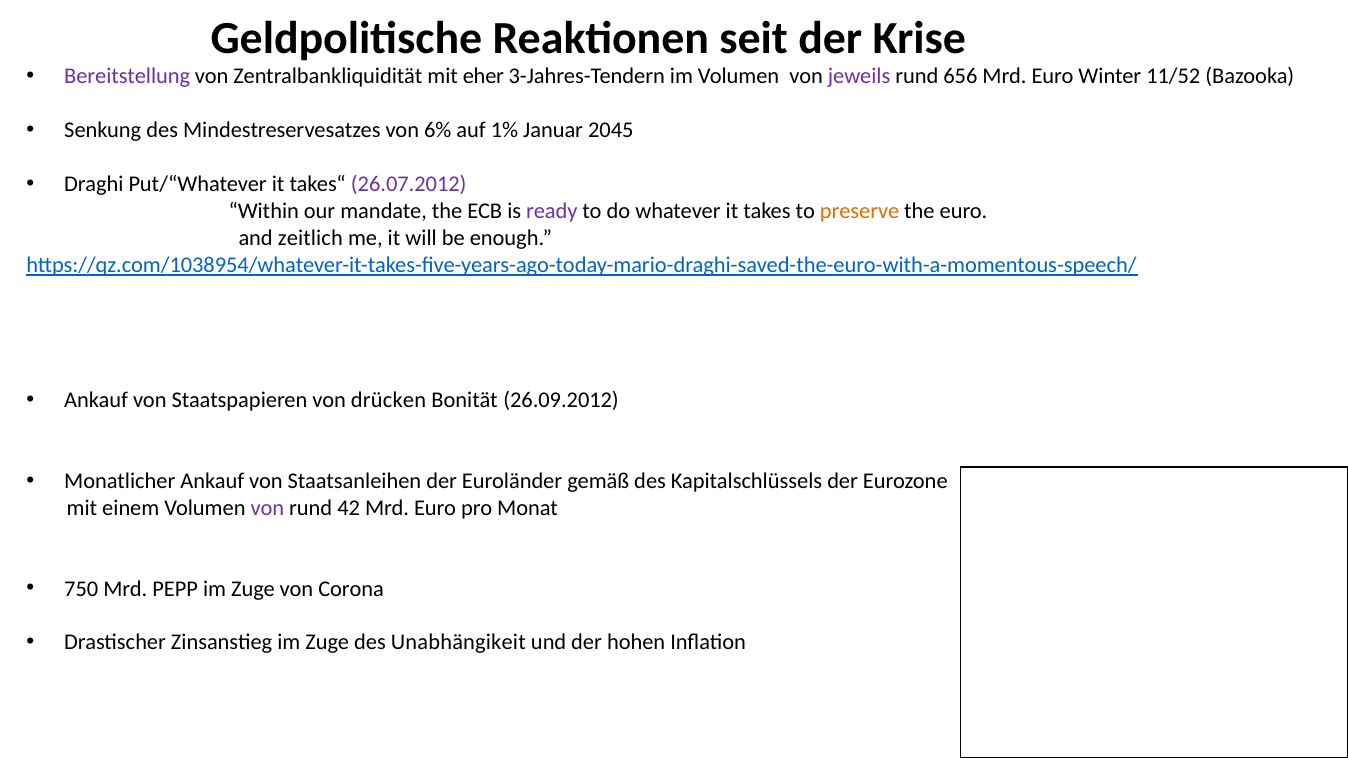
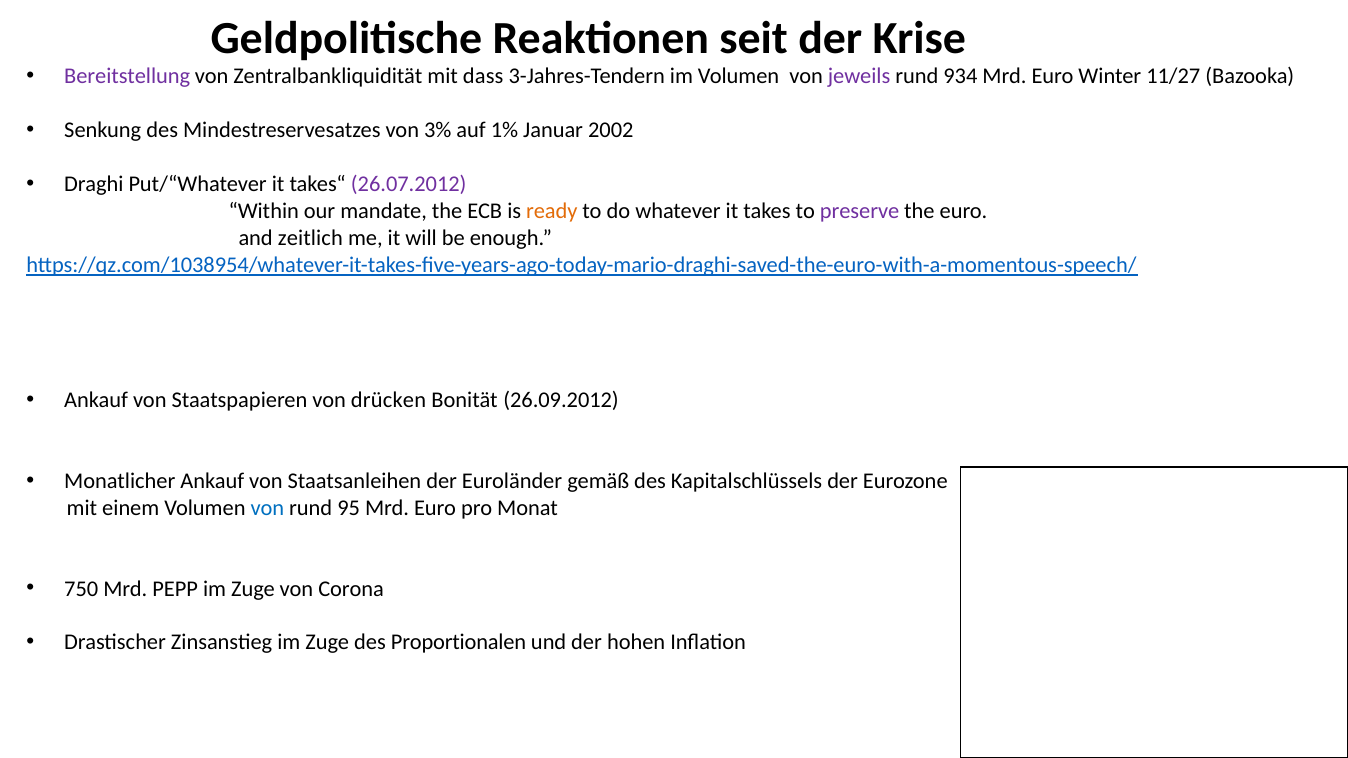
eher: eher -> dass
656: 656 -> 934
11/52: 11/52 -> 11/27
6%: 6% -> 3%
2045: 2045 -> 2002
ready colour: purple -> orange
preserve colour: orange -> purple
von at (267, 508) colour: purple -> blue
42: 42 -> 95
Unabhängikeit: Unabhängikeit -> Proportionalen
